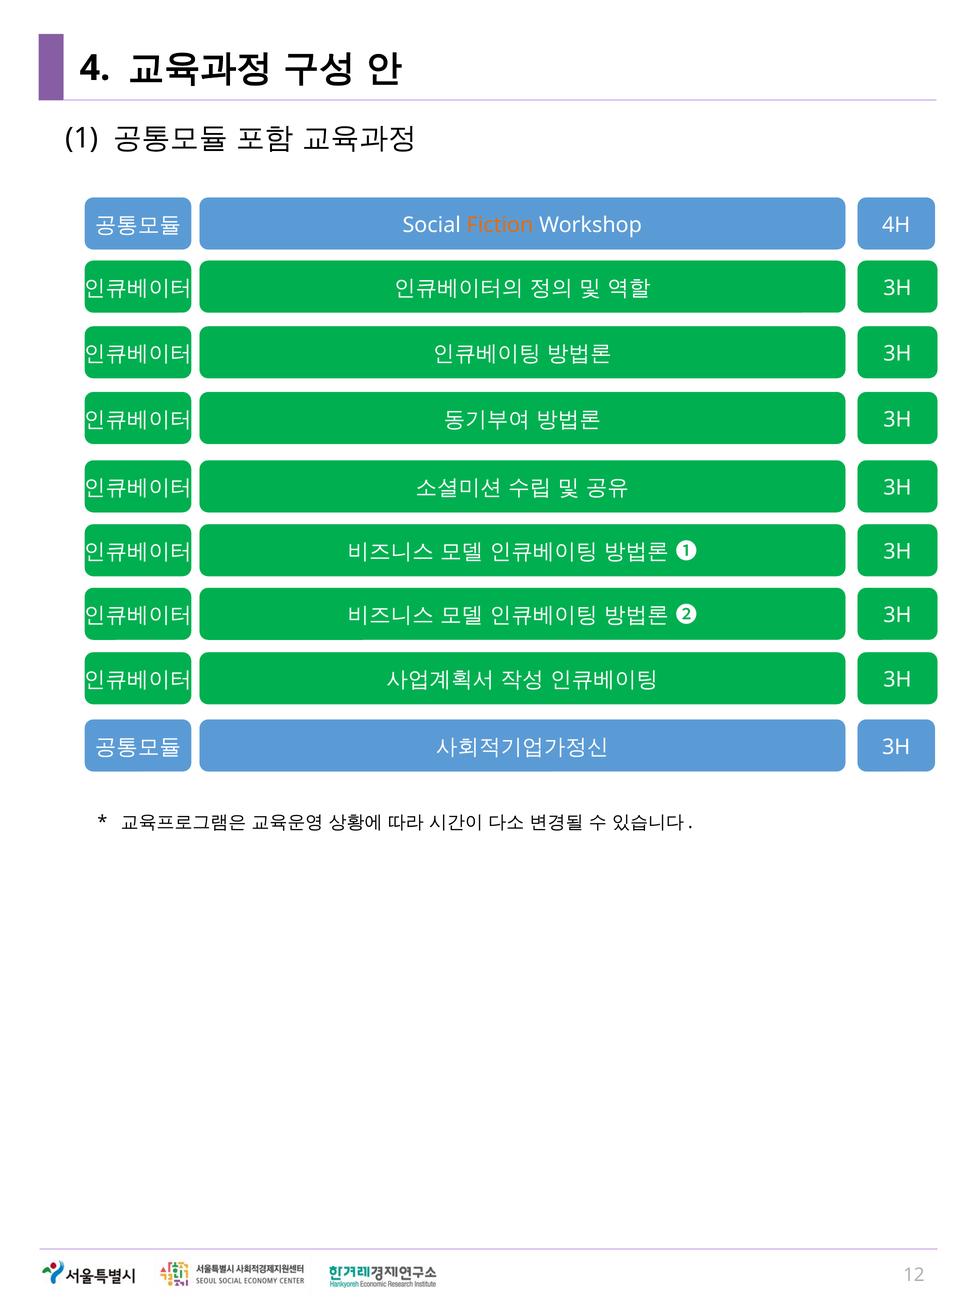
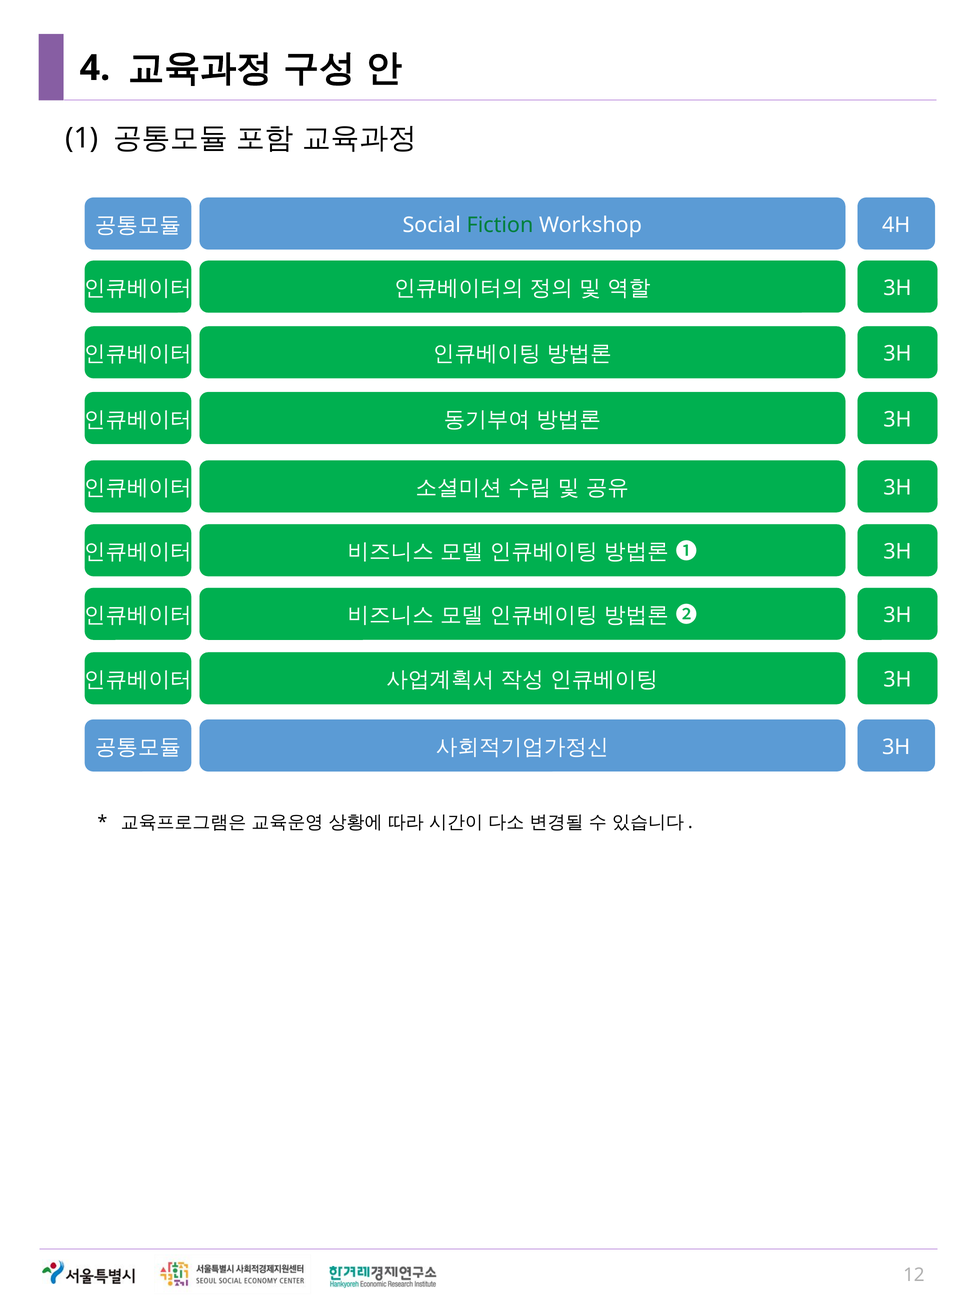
Fiction colour: orange -> green
